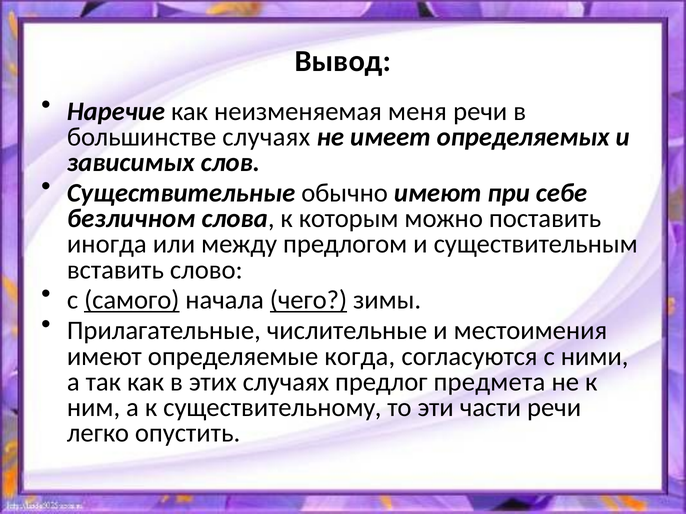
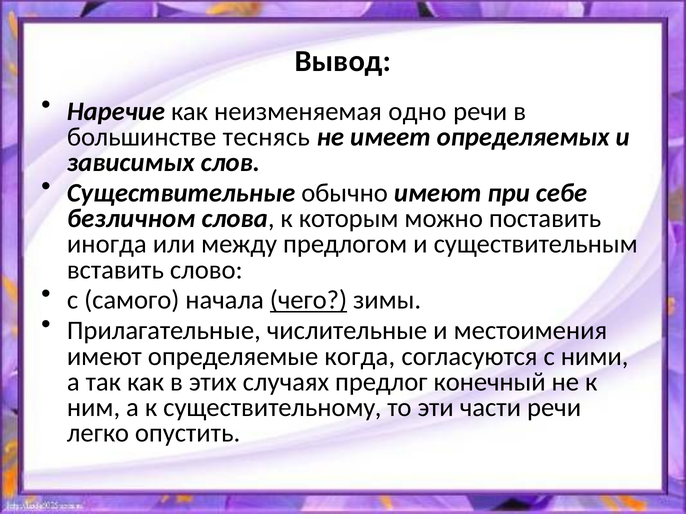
меня: меня -> одно
большинстве случаях: случаях -> теснясь
самого underline: present -> none
предмета: предмета -> конечный
